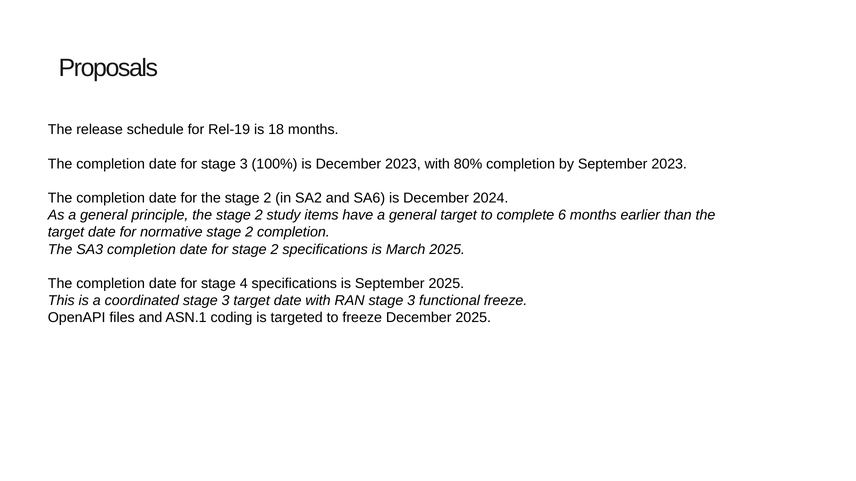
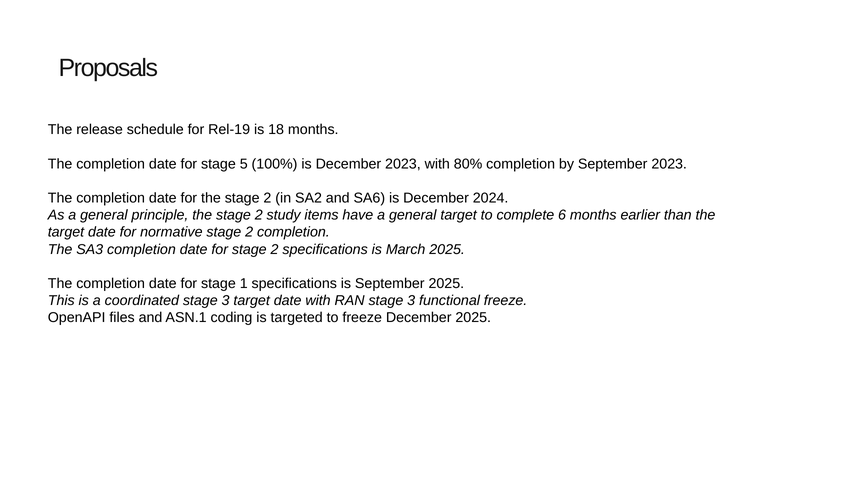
for stage 3: 3 -> 5
4: 4 -> 1
